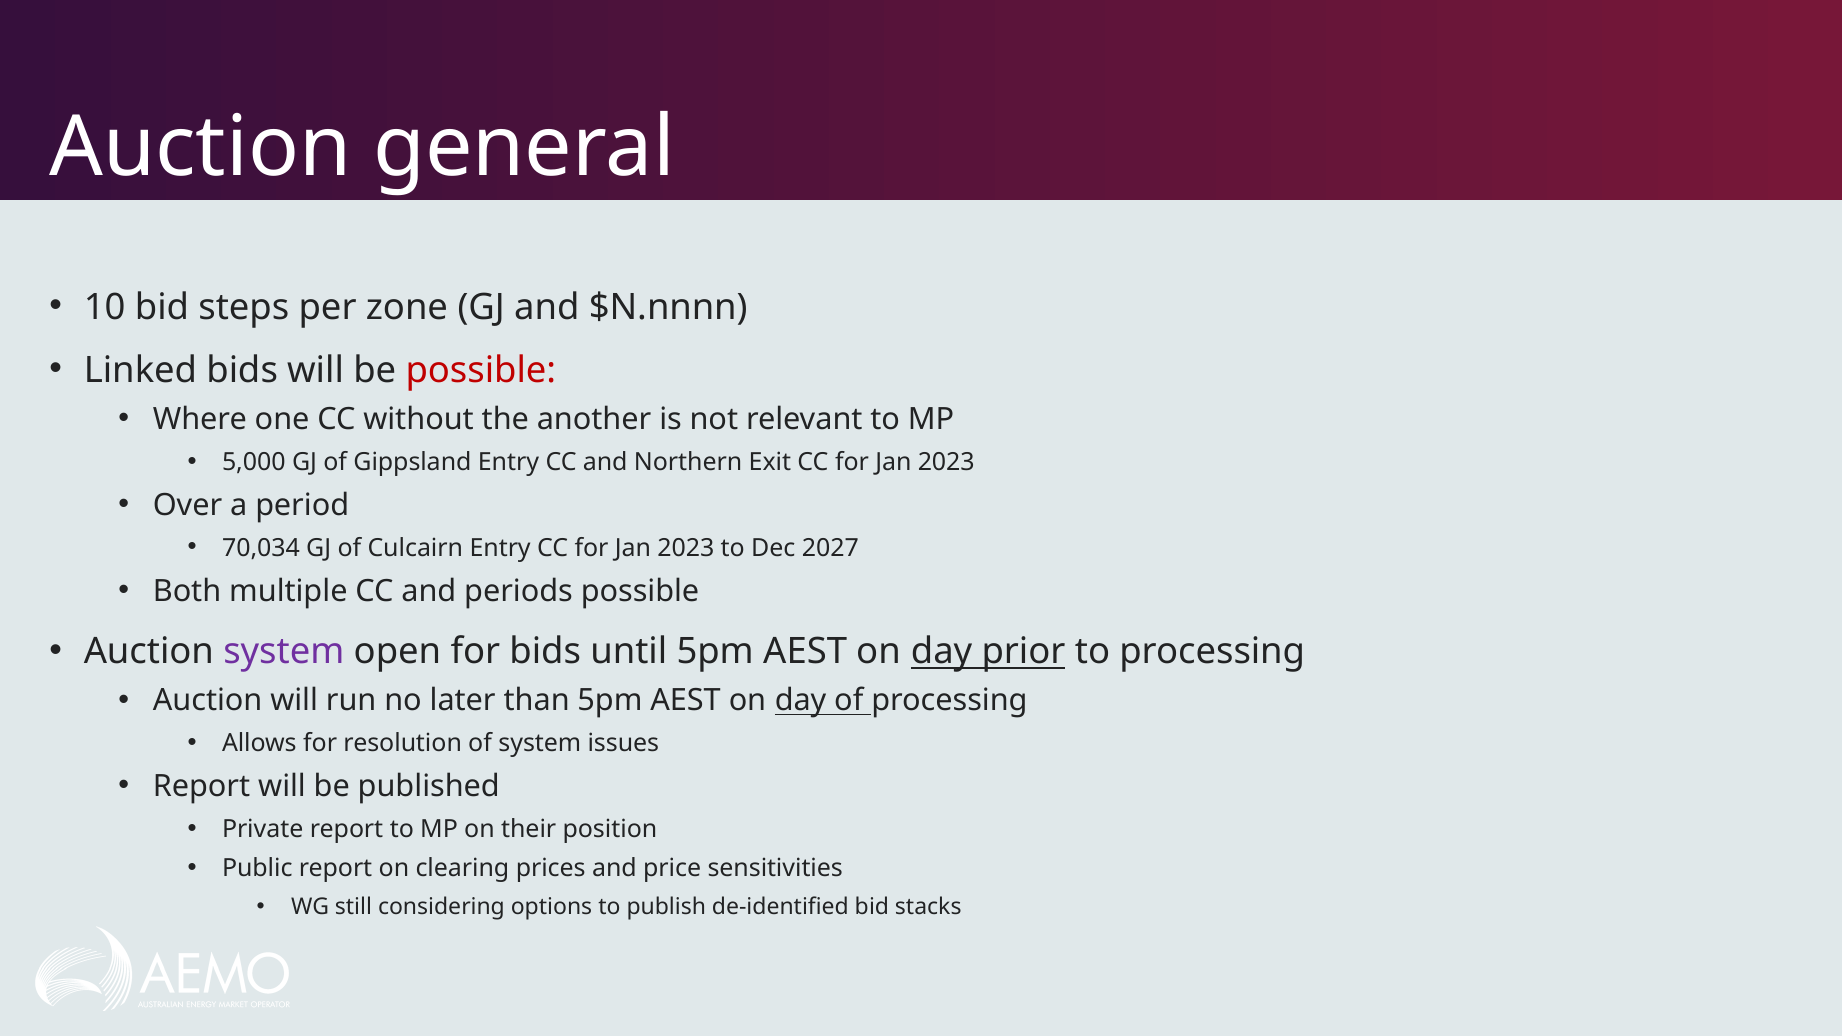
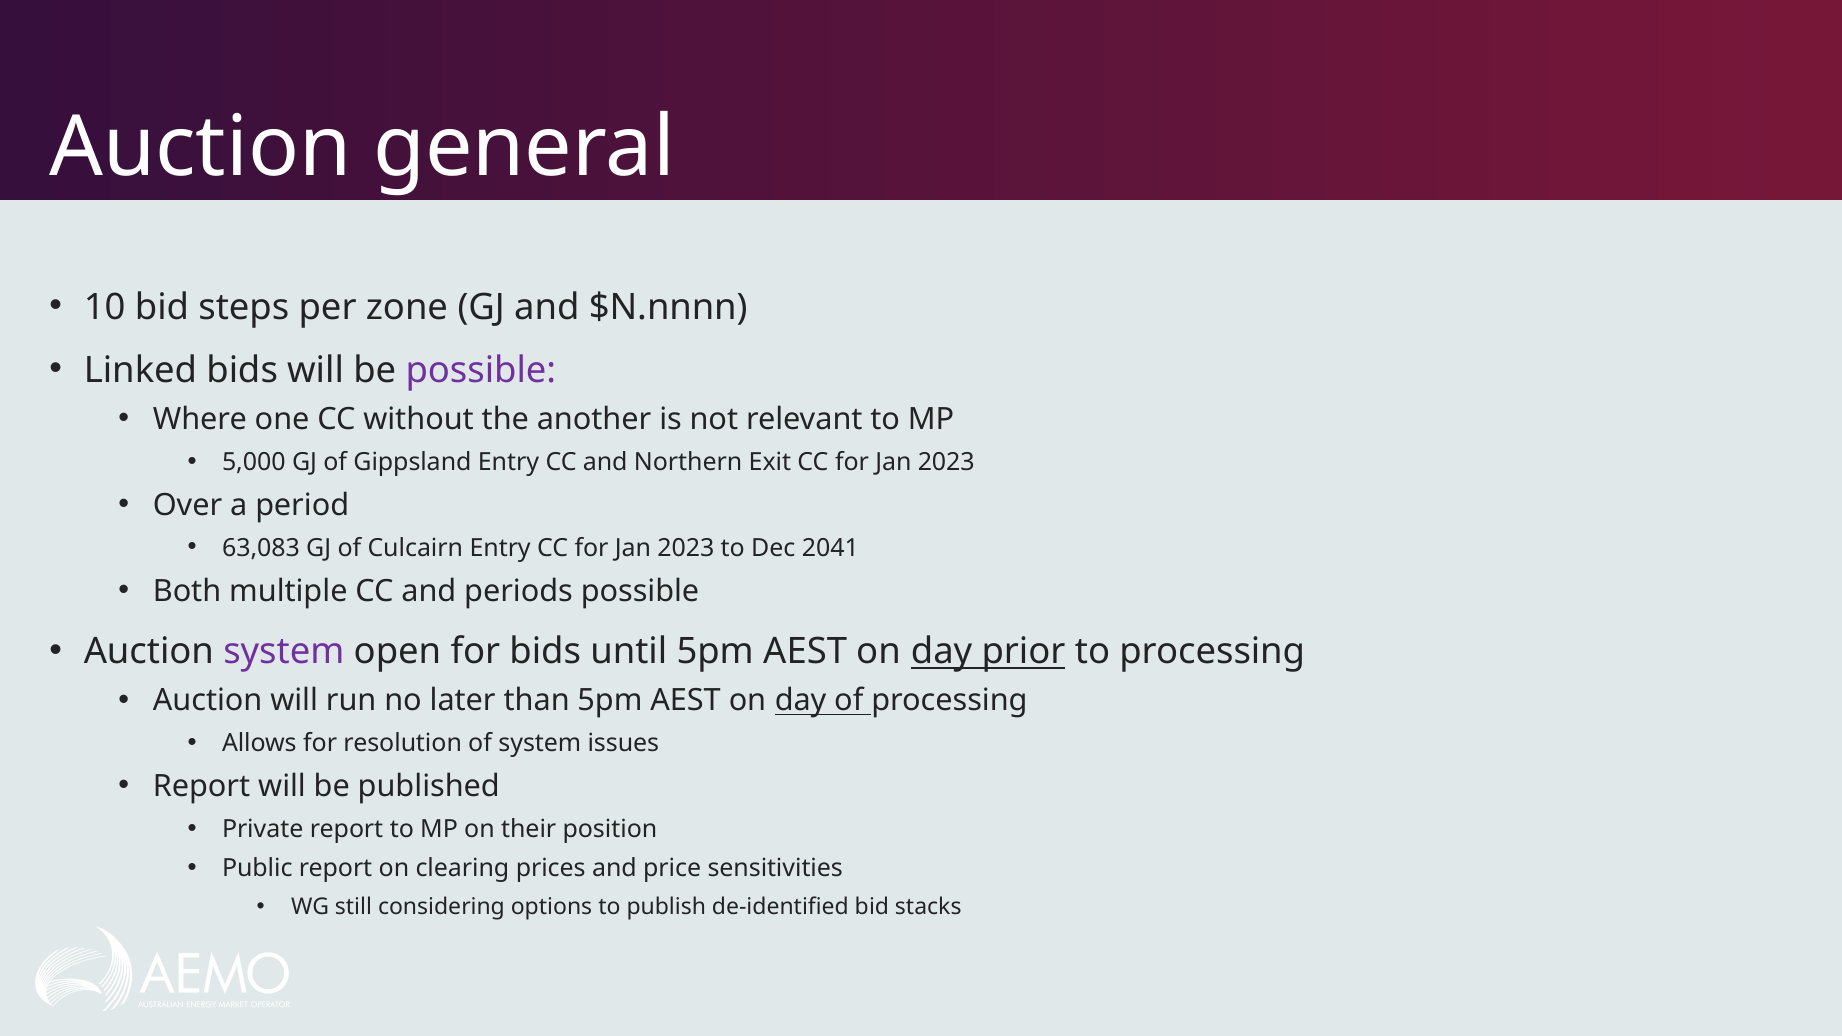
possible at (481, 370) colour: red -> purple
70,034: 70,034 -> 63,083
2027: 2027 -> 2041
